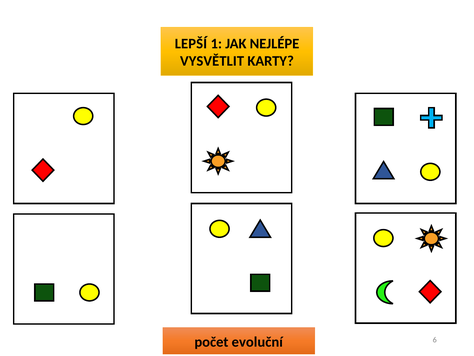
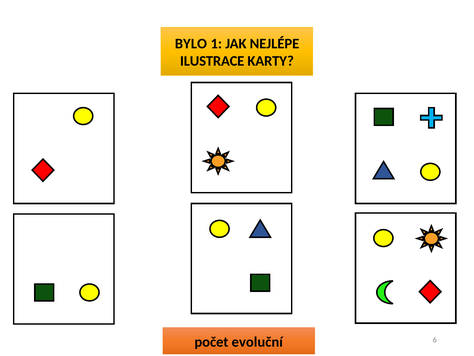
LEPŠÍ: LEPŠÍ -> BYLO
VYSVĚTLIT: VYSVĚTLIT -> ILUSTRACE
